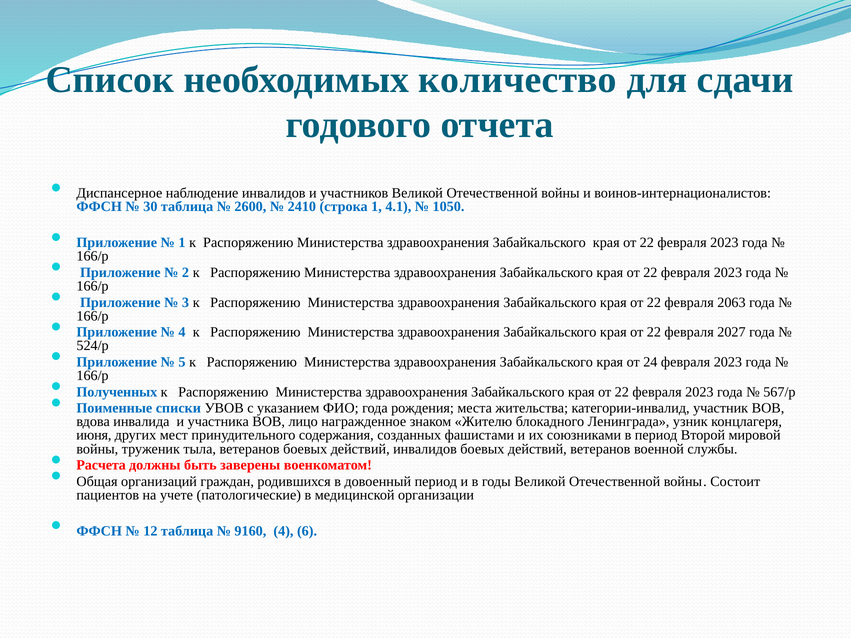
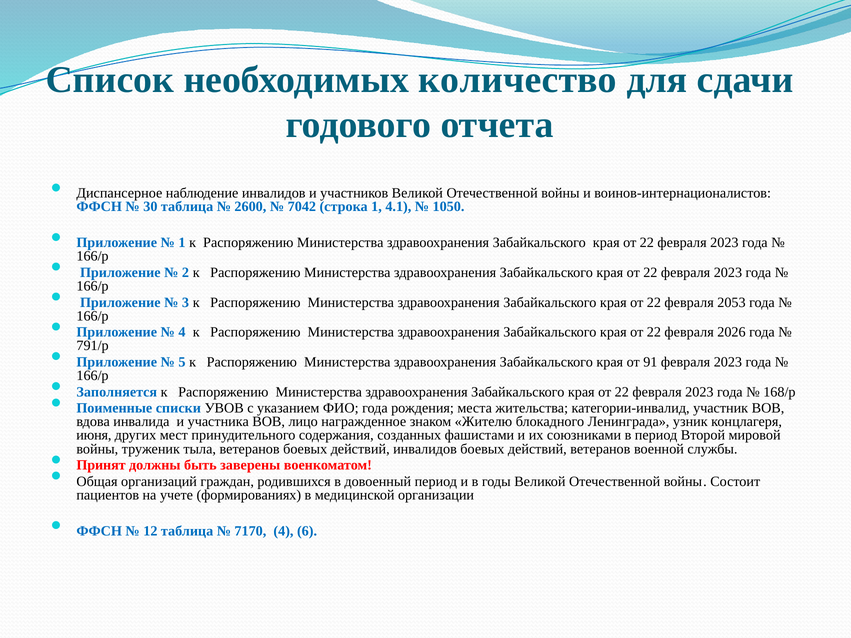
2410: 2410 -> 7042
2063: 2063 -> 2053
2027: 2027 -> 2026
524/р: 524/р -> 791/р
24: 24 -> 91
Полученных: Полученных -> Заполняется
567/р: 567/р -> 168/р
Расчета: Расчета -> Принят
патологические: патологические -> формированиях
9160: 9160 -> 7170
